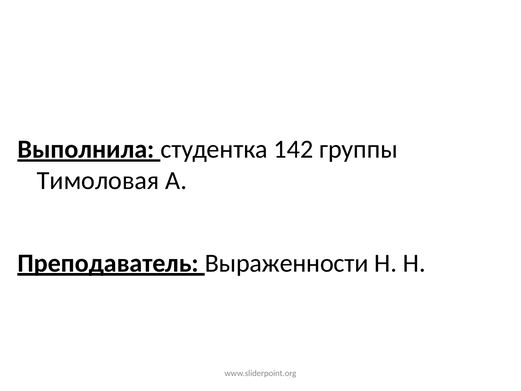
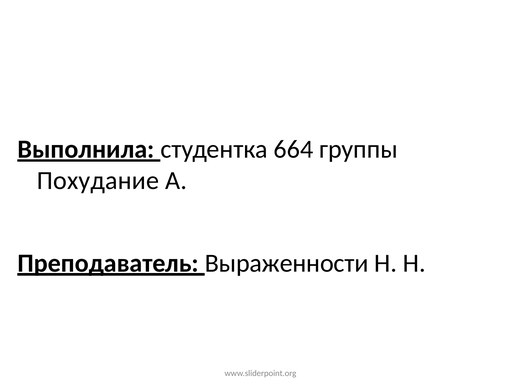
142: 142 -> 664
Тимоловая: Тимоловая -> Похудание
